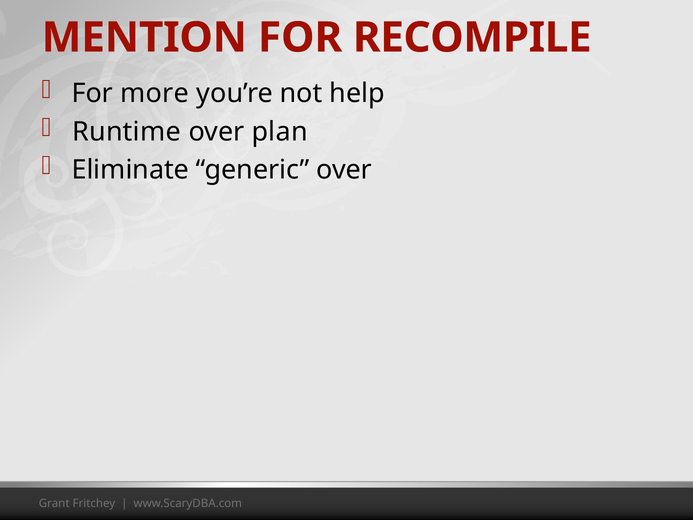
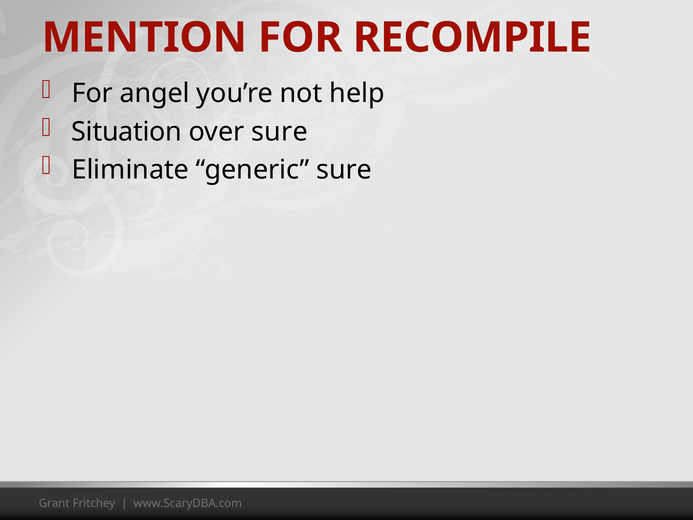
more: more -> angel
Runtime: Runtime -> Situation
over plan: plan -> sure
generic over: over -> sure
